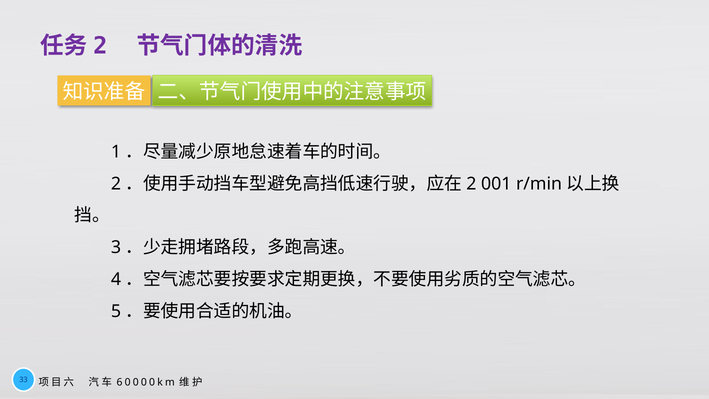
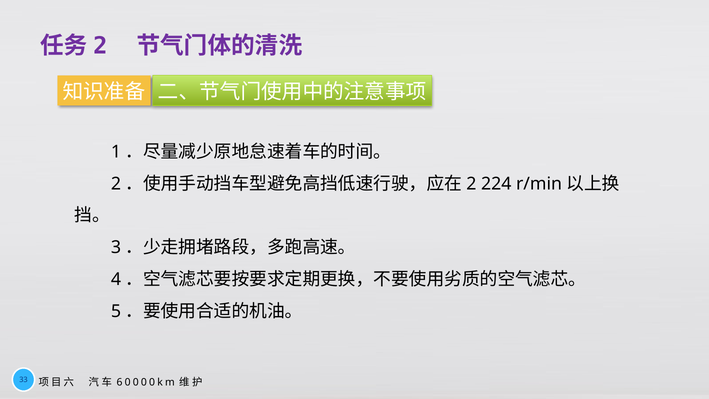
001: 001 -> 224
